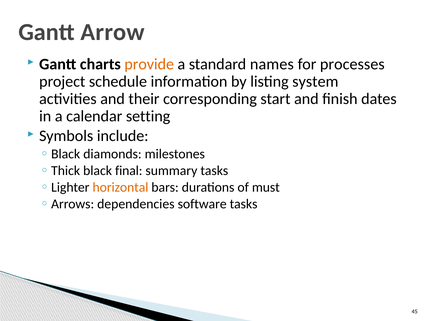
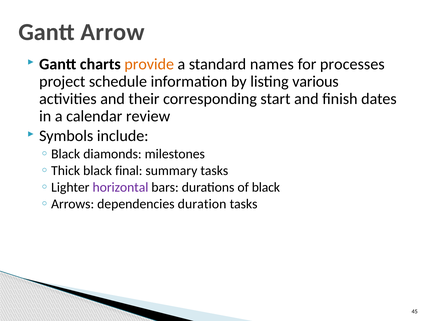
system: system -> various
setting: setting -> review
horizontal colour: orange -> purple
of must: must -> black
software: software -> duration
